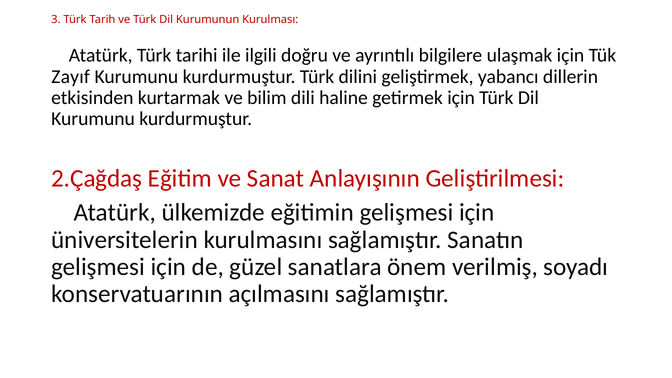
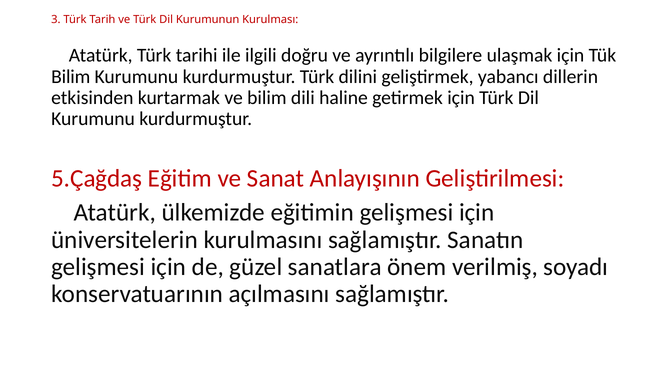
Zayıf at (71, 77): Zayıf -> Bilim
2.Çağdaş: 2.Çağdaş -> 5.Çağdaş
